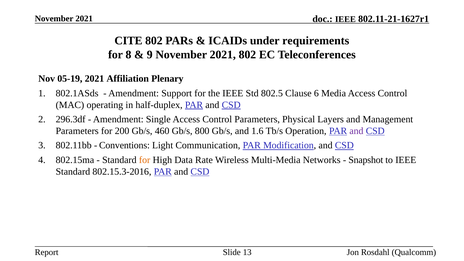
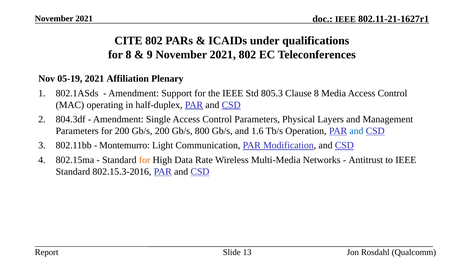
requirements: requirements -> qualifications
802.5: 802.5 -> 805.3
Clause 6: 6 -> 8
296.3df: 296.3df -> 804.3df
Gb/s 460: 460 -> 200
and at (356, 131) colour: purple -> blue
Conventions: Conventions -> Montemurro
Snapshot: Snapshot -> Antitrust
